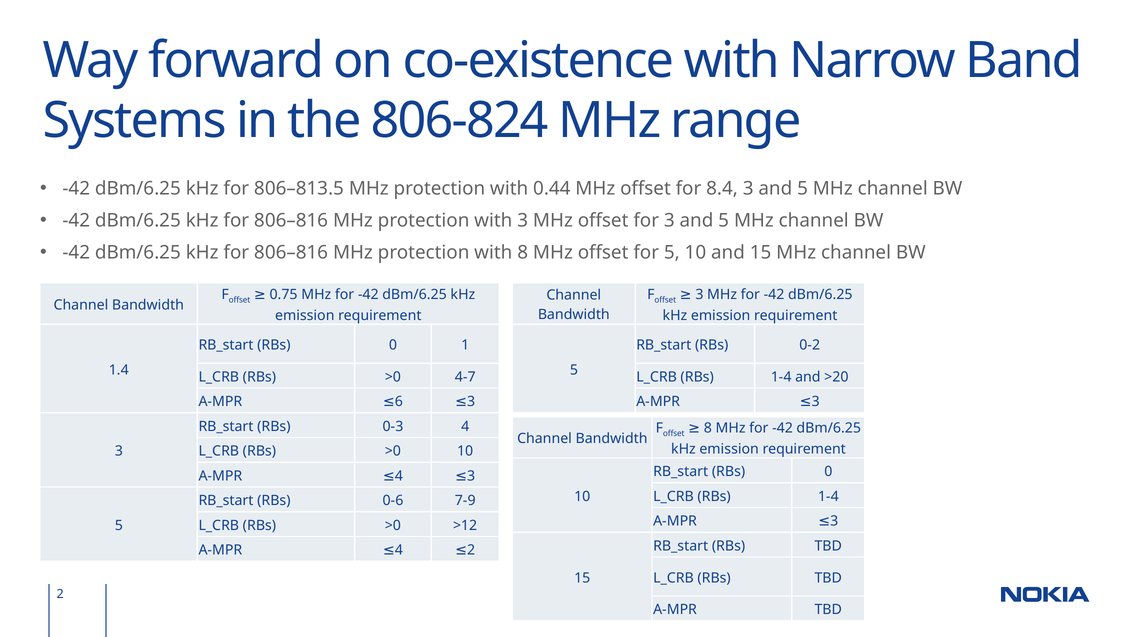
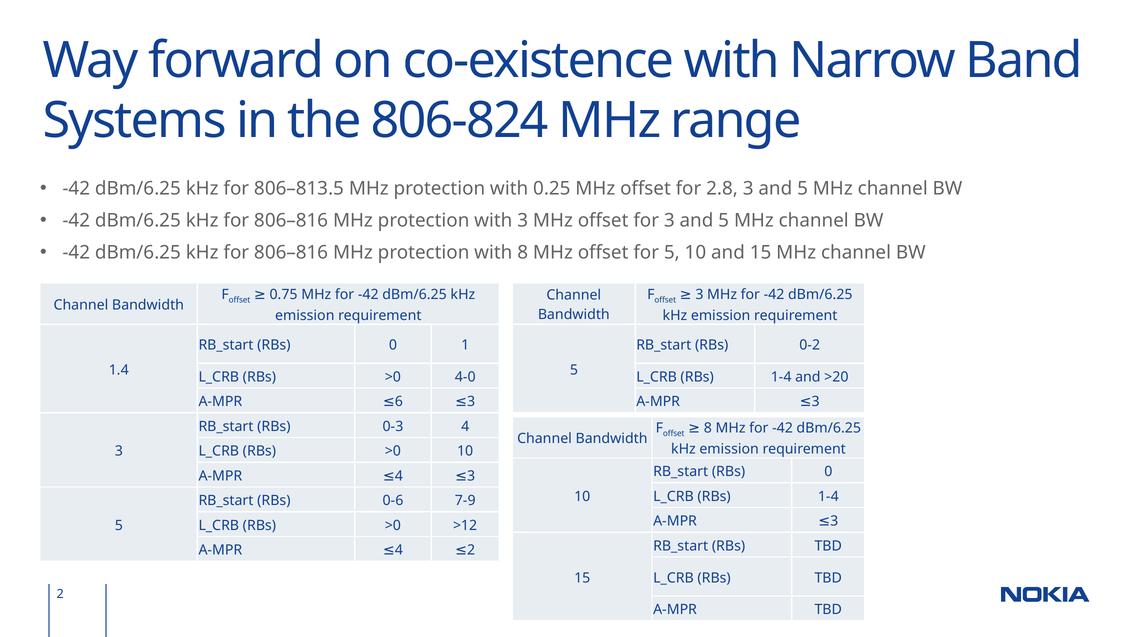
0.44: 0.44 -> 0.25
8.4: 8.4 -> 2.8
4-7: 4-7 -> 4-0
